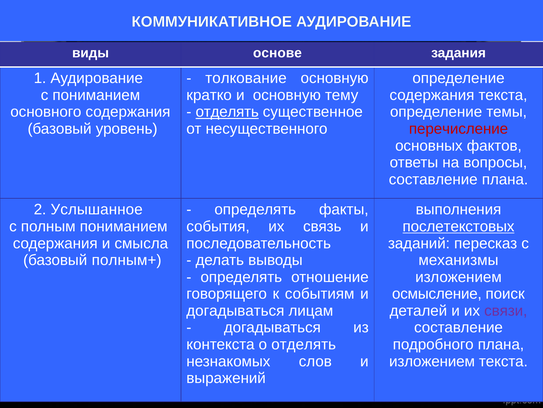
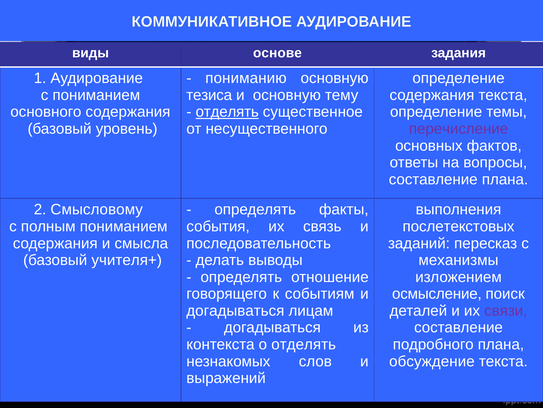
толкование: толкование -> пониманию
кратко: кратко -> тезиса
перечисление colour: red -> purple
Услышанное: Услышанное -> Смысловому
послетекстовых underline: present -> none
полным+: полным+ -> учителя+
изложением at (432, 361): изложением -> обсуждение
